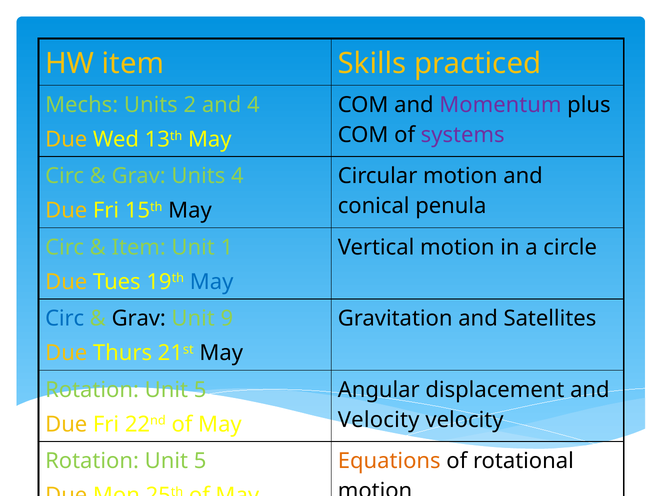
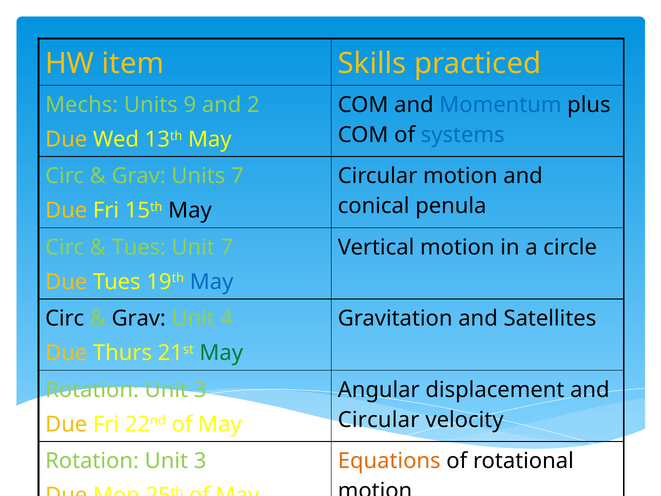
2: 2 -> 9
and 4: 4 -> 2
Momentum colour: purple -> blue
systems colour: purple -> blue
Units 4: 4 -> 7
Item at (139, 247): Item -> Tues
Unit 1: 1 -> 7
Circ at (65, 318) colour: blue -> black
9: 9 -> 4
May at (221, 353) colour: black -> green
5 at (200, 390): 5 -> 3
Velocity at (379, 420): Velocity -> Circular
5 at (200, 461): 5 -> 3
